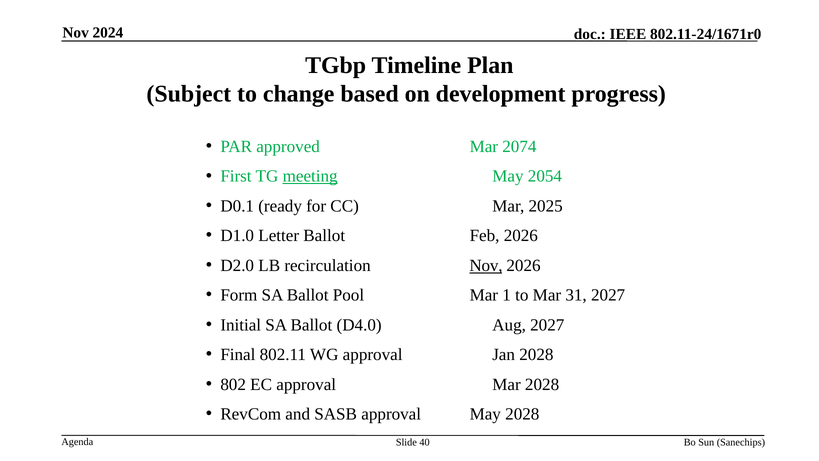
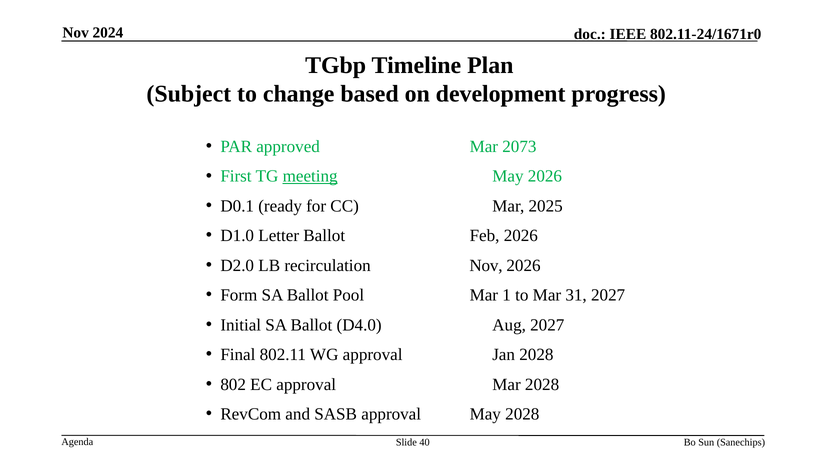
2074: 2074 -> 2073
May 2054: 2054 -> 2026
Nov at (486, 265) underline: present -> none
